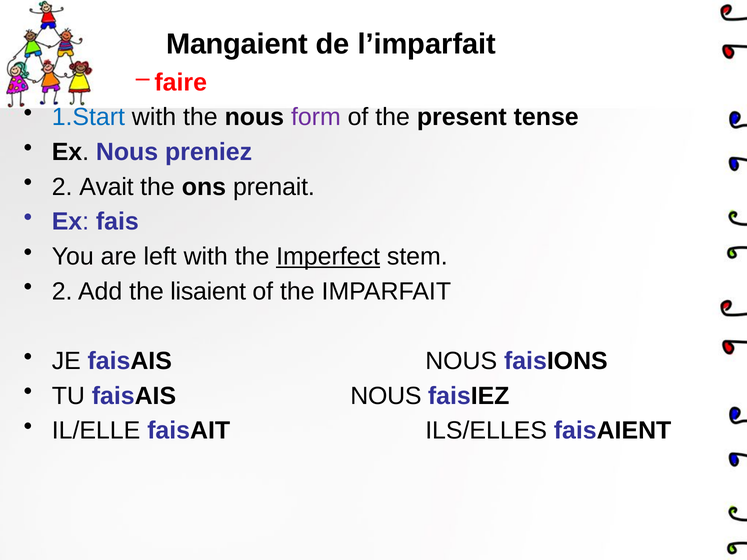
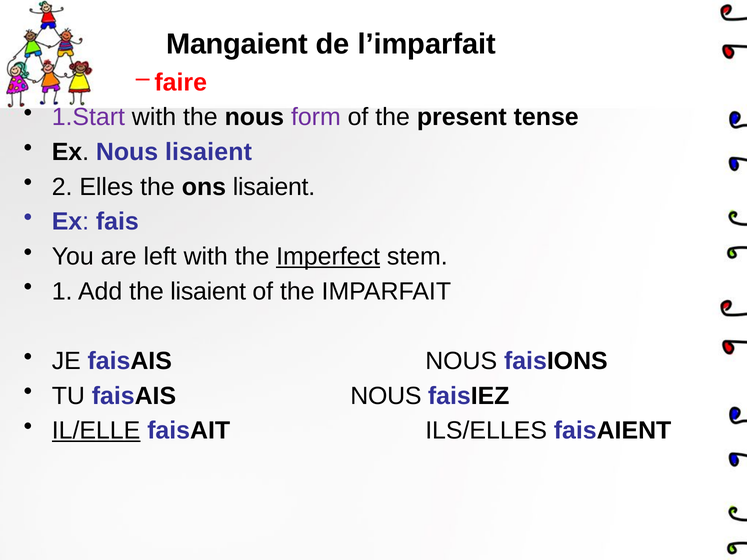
1.Start colour: blue -> purple
Nous preniez: preniez -> lisaient
Avait: Avait -> Elles
ons prenait: prenait -> lisaient
2 at (62, 291): 2 -> 1
IL/ELLE underline: none -> present
